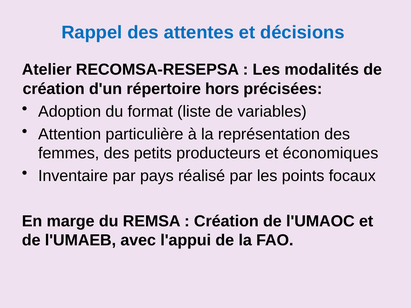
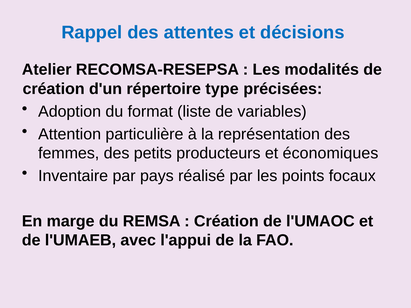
hors: hors -> type
